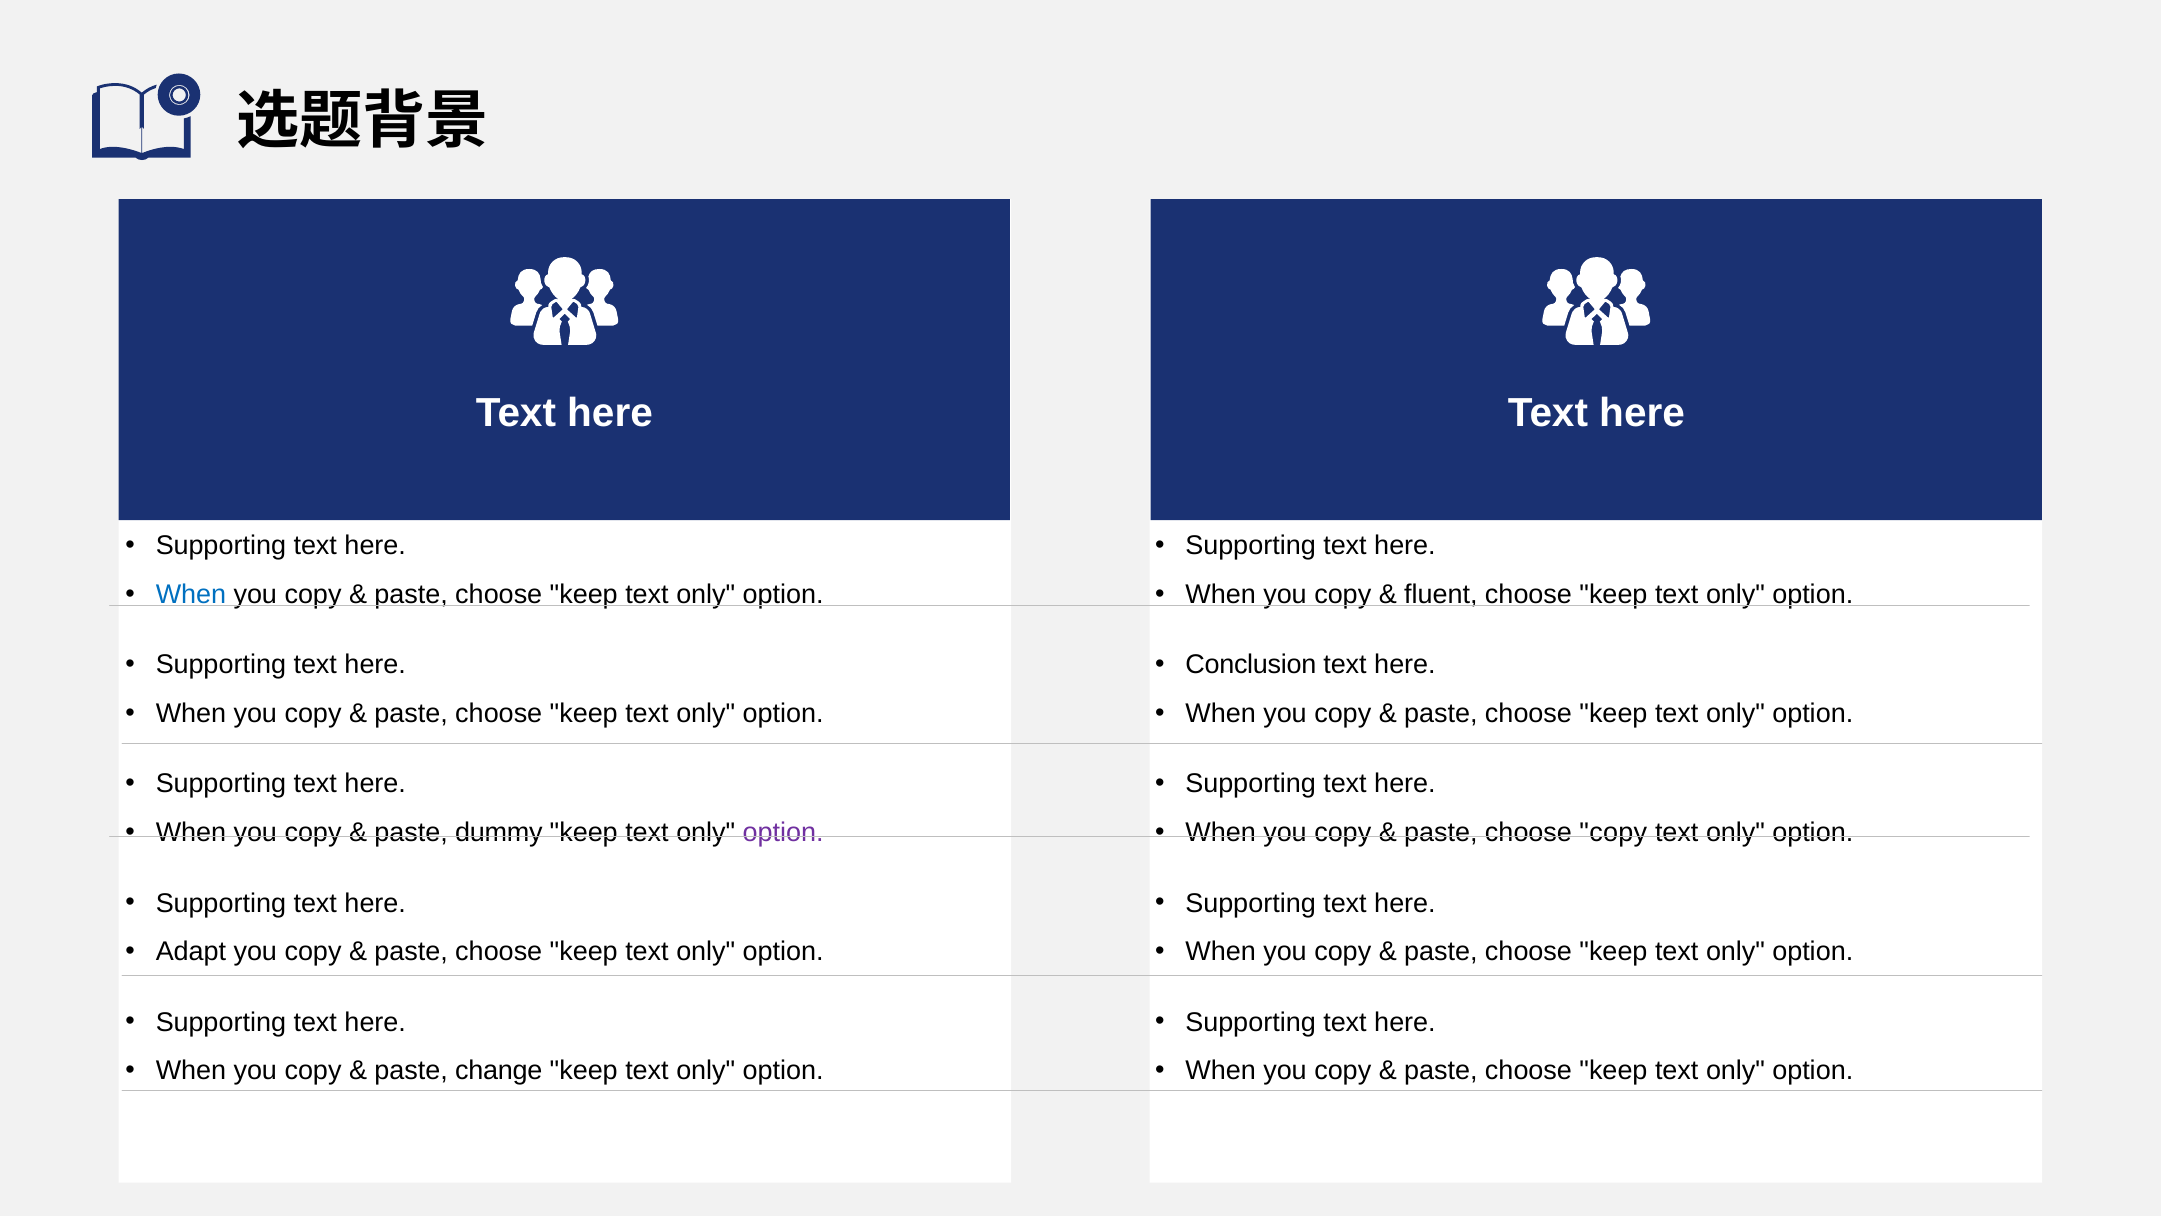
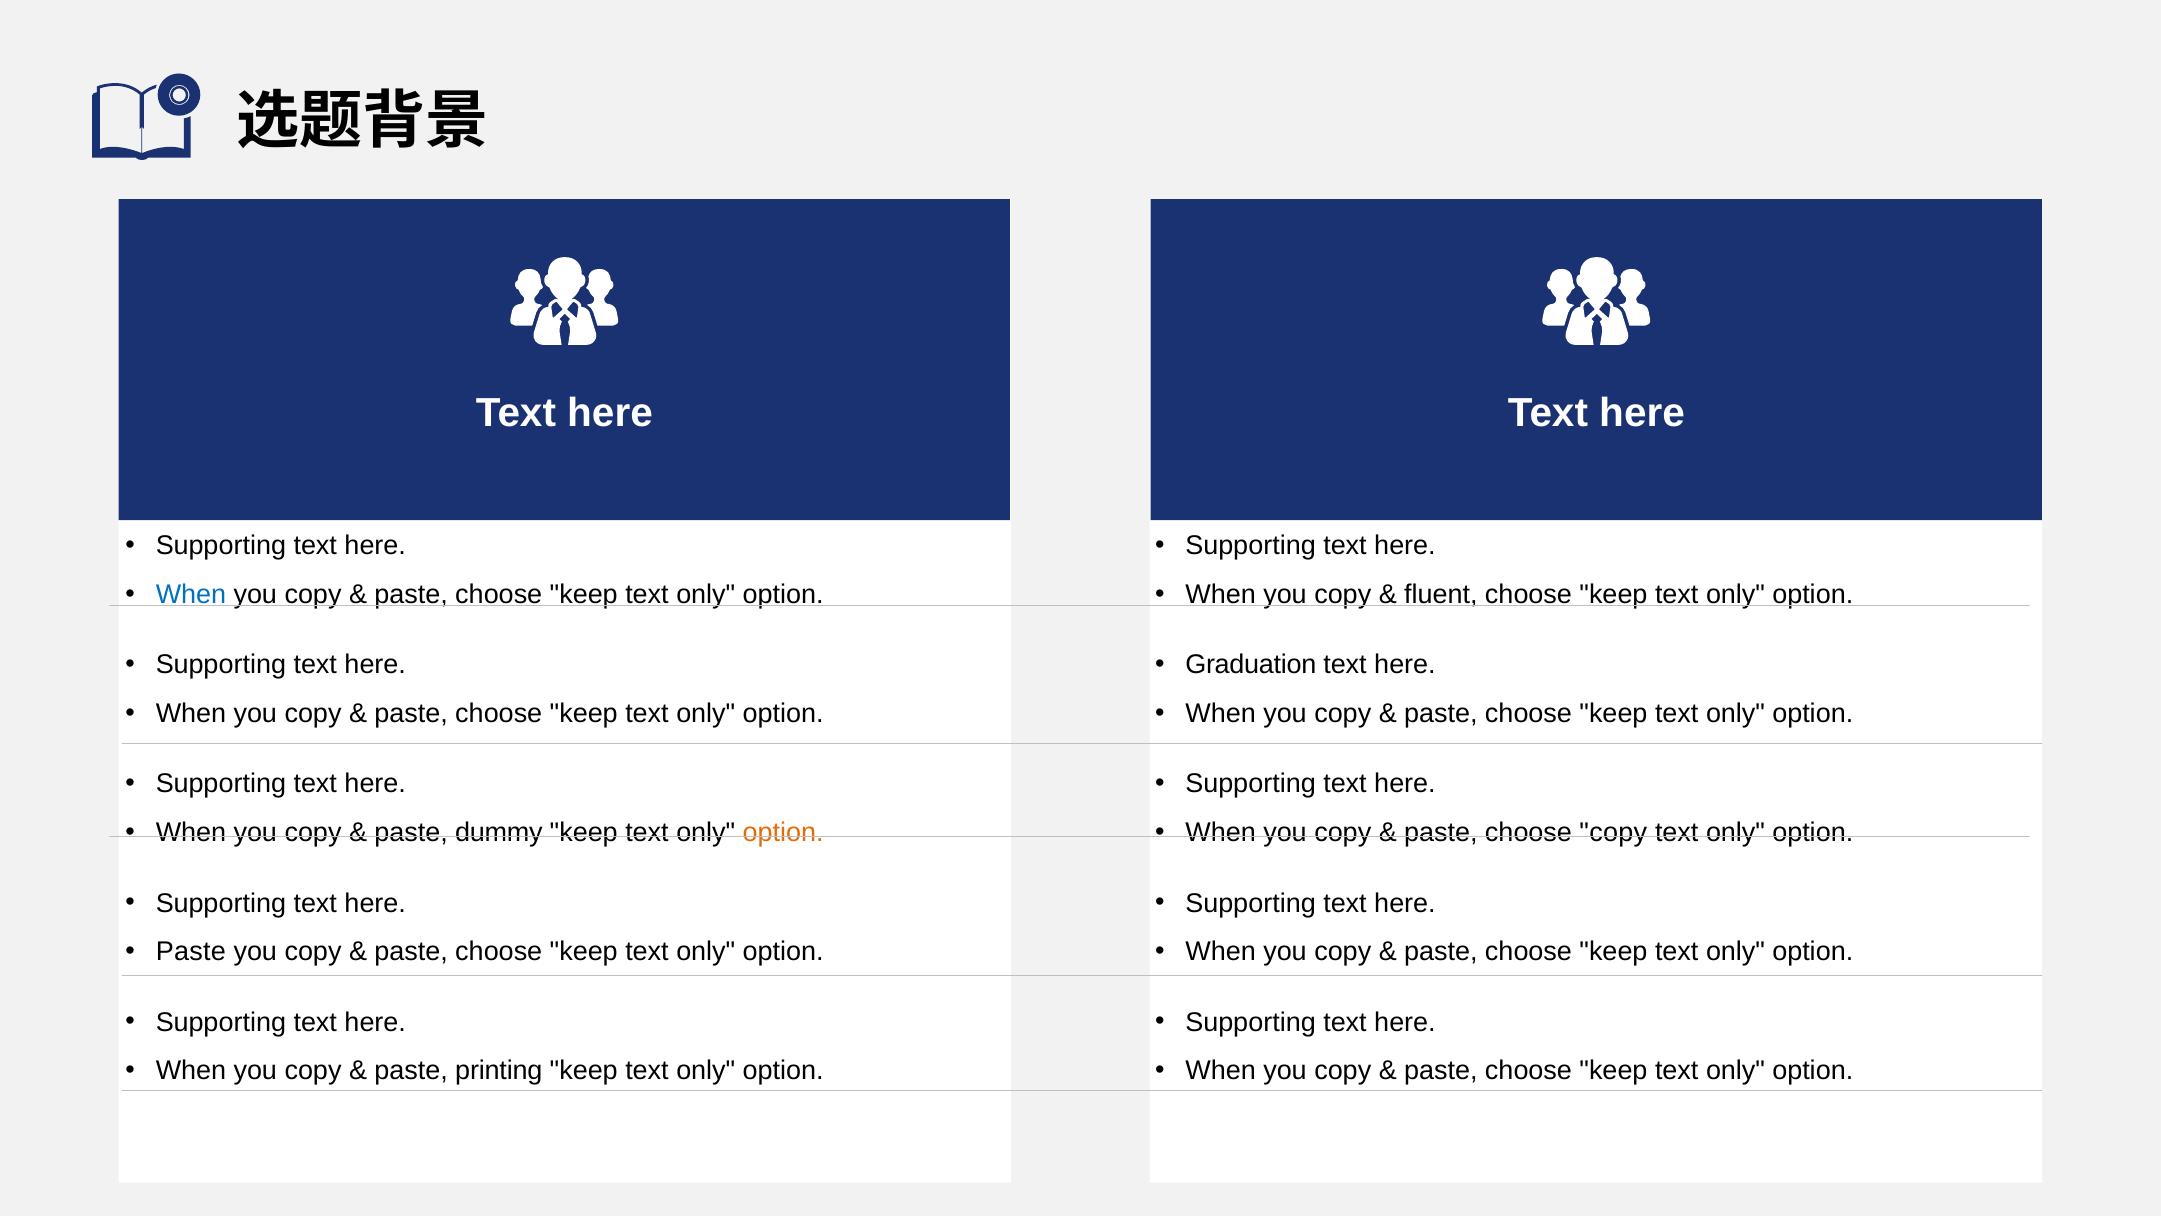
Conclusion: Conclusion -> Graduation
option at (783, 832) colour: purple -> orange
Adapt at (191, 951): Adapt -> Paste
change: change -> printing
